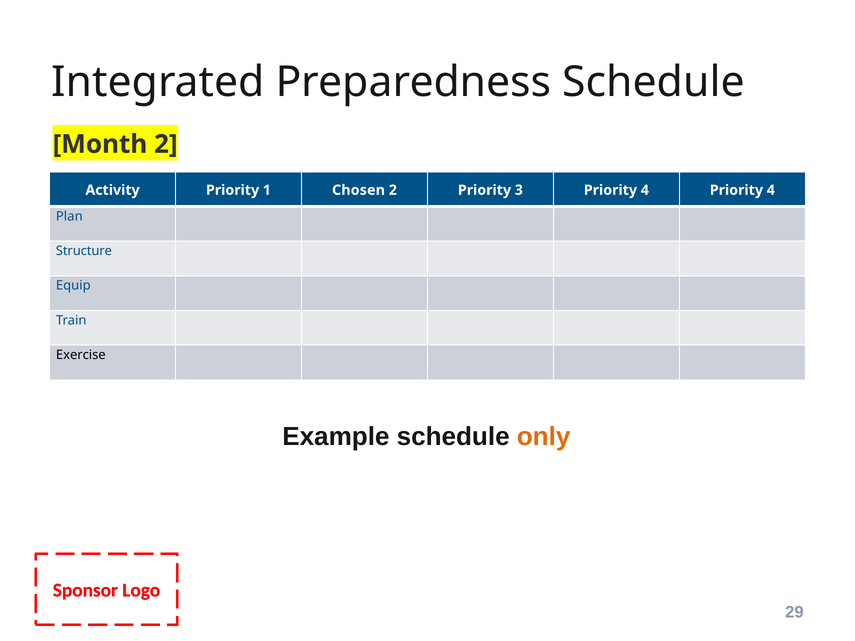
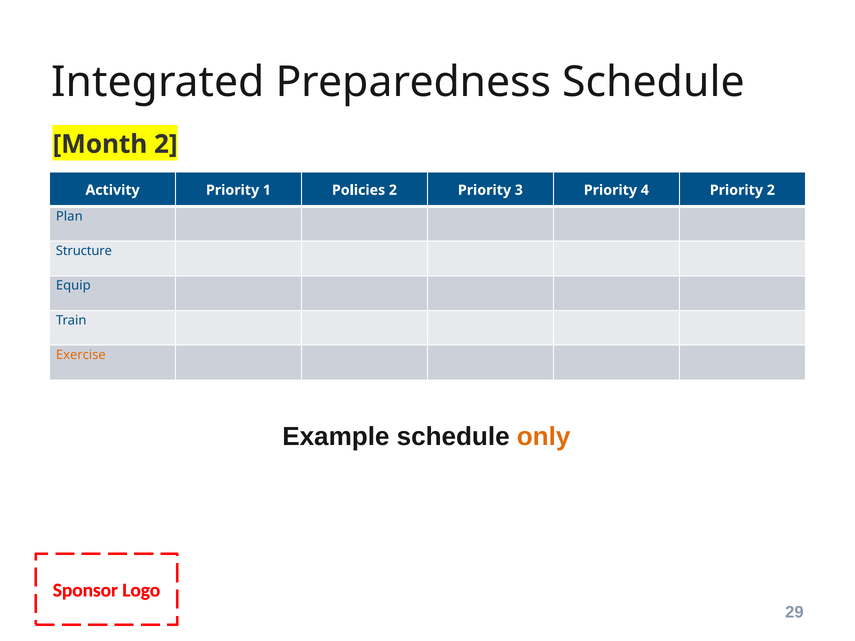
Chosen: Chosen -> Policies
4 Priority 4: 4 -> 2
Exercise colour: black -> orange
